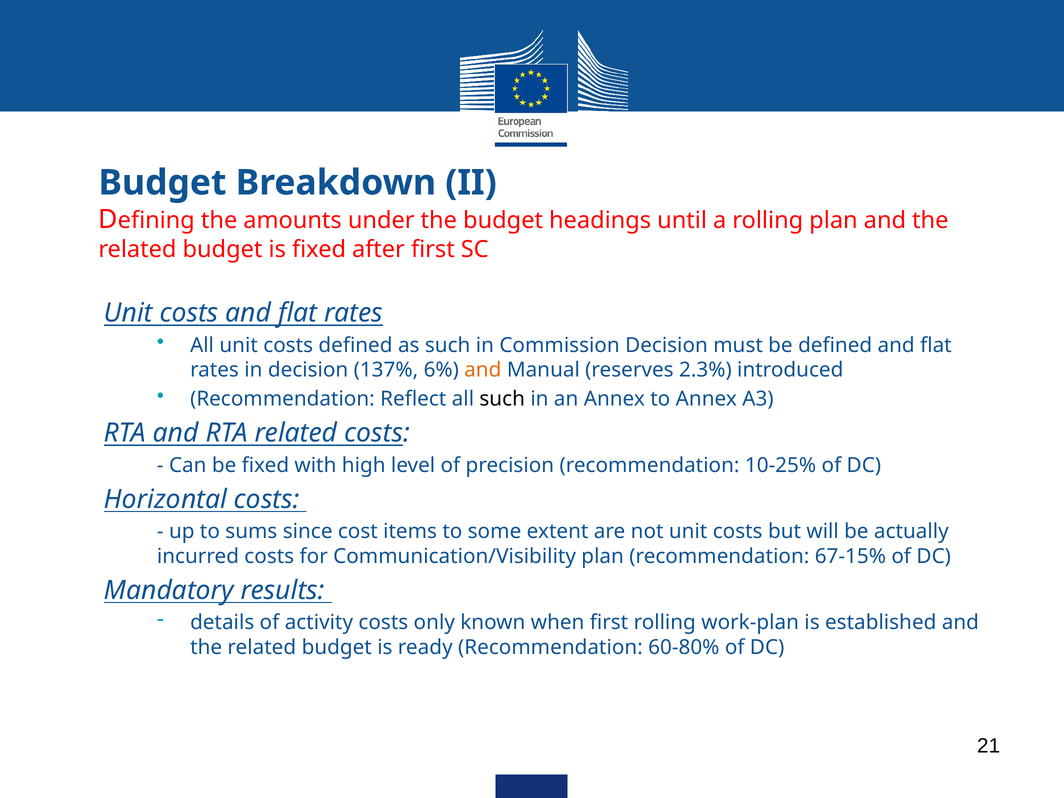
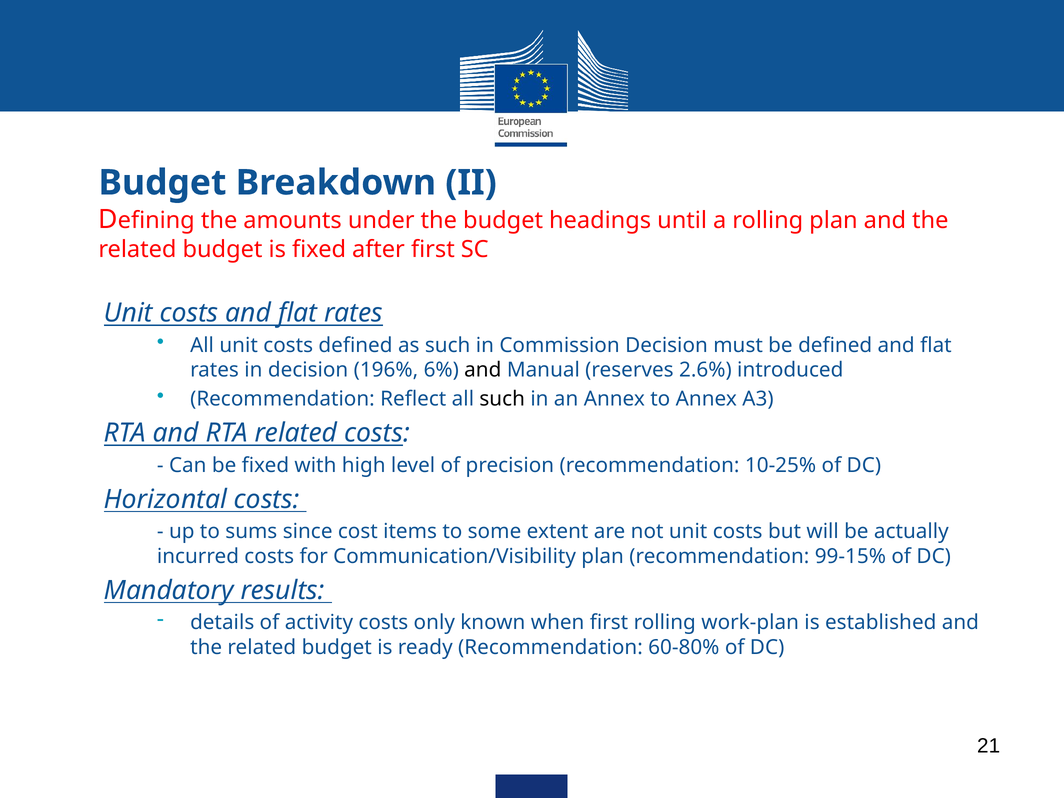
137%: 137% -> 196%
and at (483, 370) colour: orange -> black
2.3%: 2.3% -> 2.6%
67-15%: 67-15% -> 99-15%
